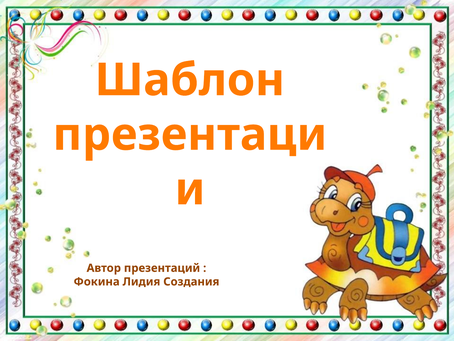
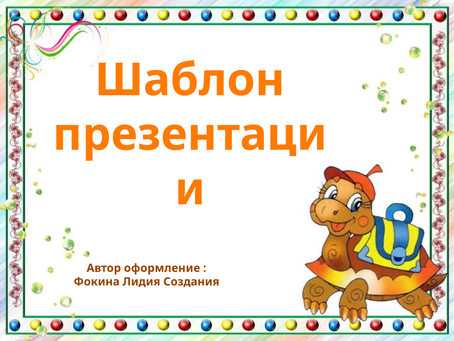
презентаций: презентаций -> оформление
